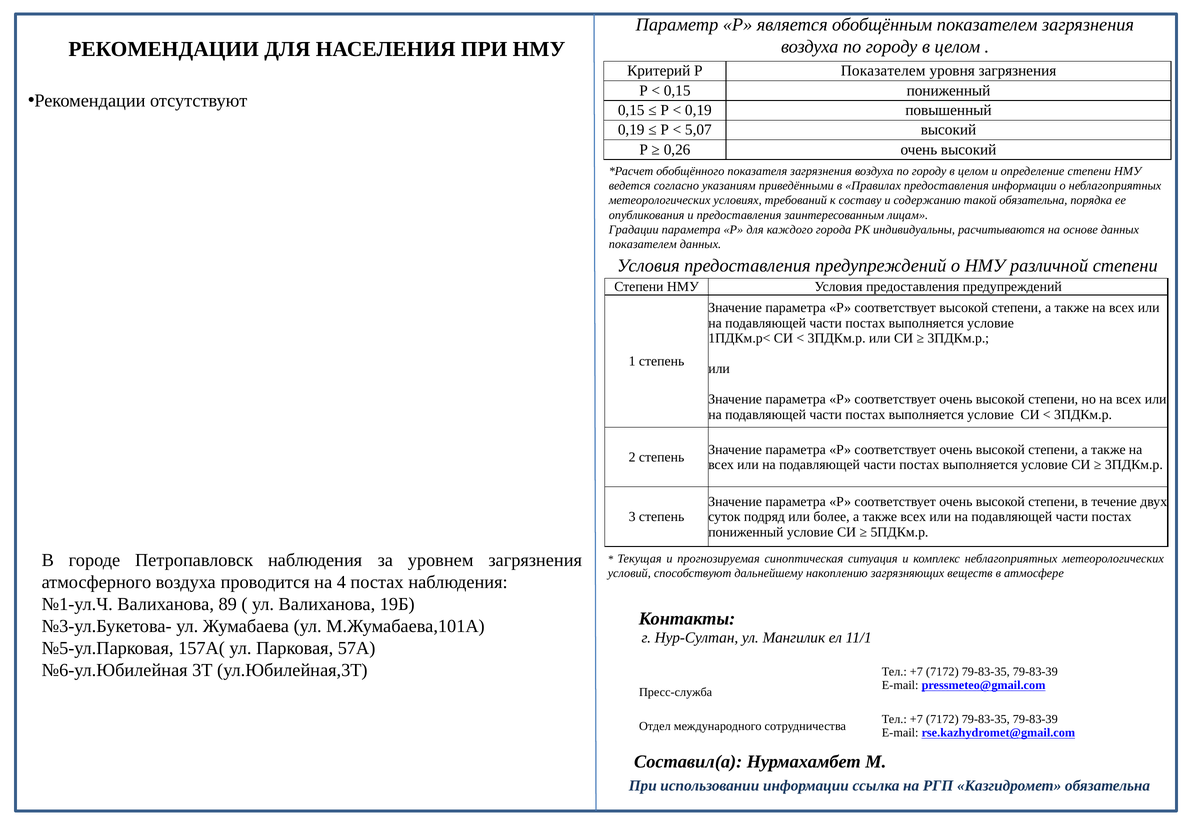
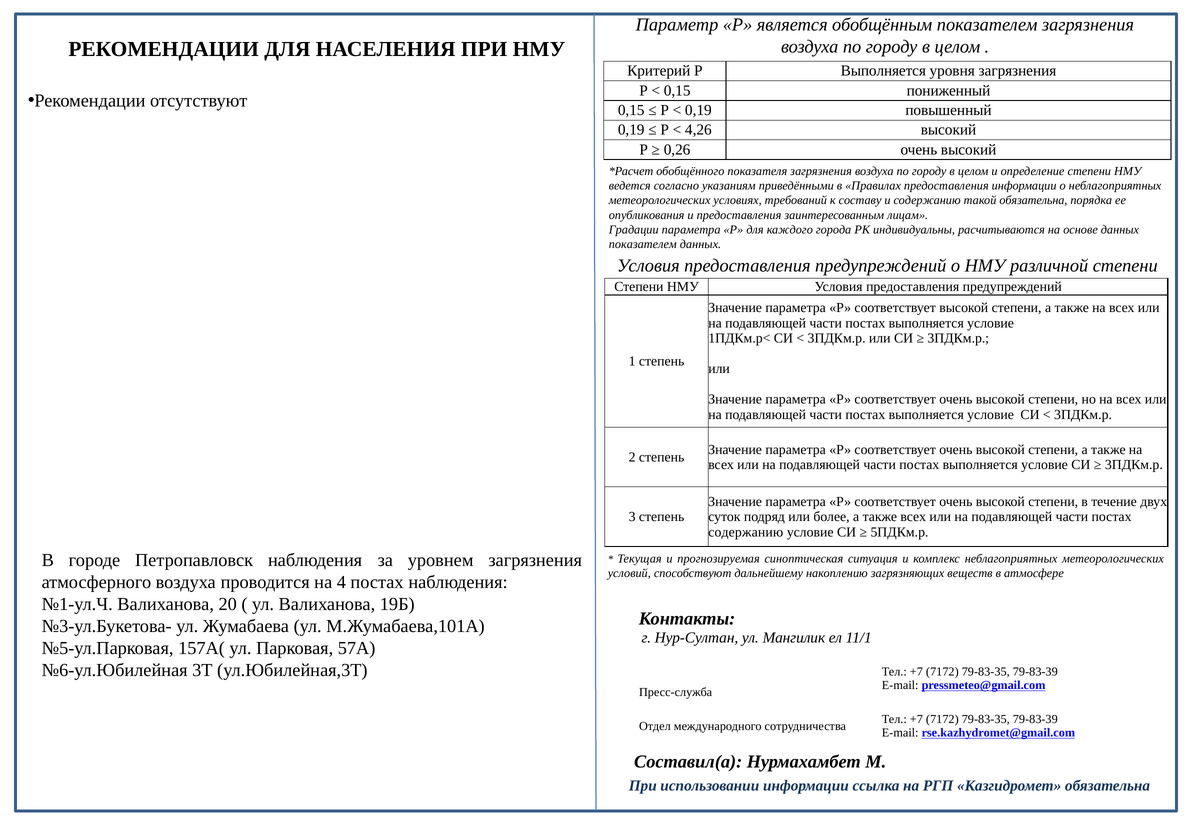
Р Показателем: Показателем -> Выполняется
5,07: 5,07 -> 4,26
пониженный at (746, 532): пониженный -> содержанию
89: 89 -> 20
